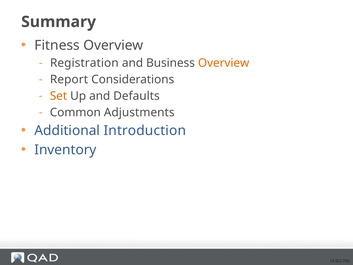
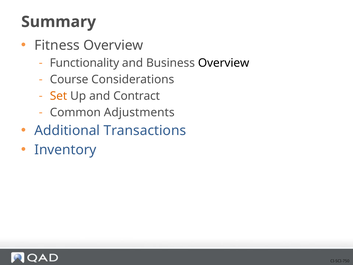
Registration: Registration -> Functionality
Overview at (224, 63) colour: orange -> black
Report: Report -> Course
Defaults: Defaults -> Contract
Introduction: Introduction -> Transactions
